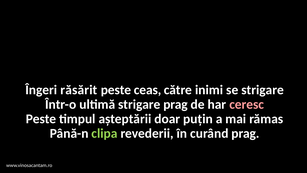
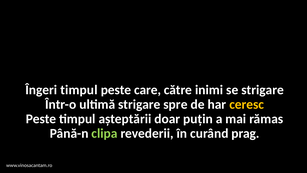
Îngeri răsărit: răsărit -> timpul
ceas: ceas -> care
strigare prag: prag -> spre
ceresc colour: pink -> yellow
